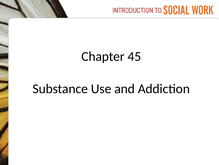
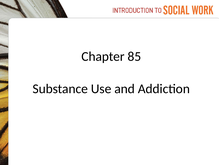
45: 45 -> 85
